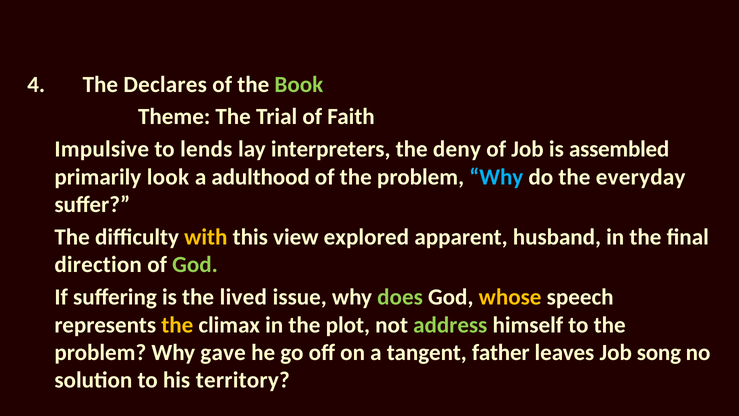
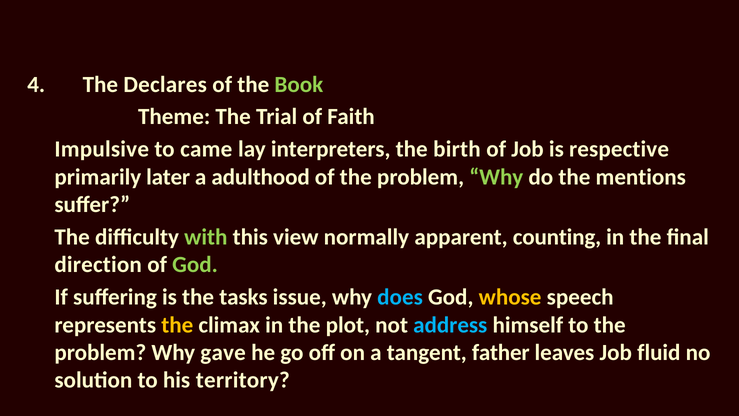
lends: lends -> came
deny: deny -> birth
assembled: assembled -> respective
look: look -> later
Why at (496, 177) colour: light blue -> light green
everyday: everyday -> mentions
with colour: yellow -> light green
explored: explored -> normally
husband: husband -> counting
lived: lived -> tasks
does colour: light green -> light blue
address colour: light green -> light blue
song: song -> fluid
